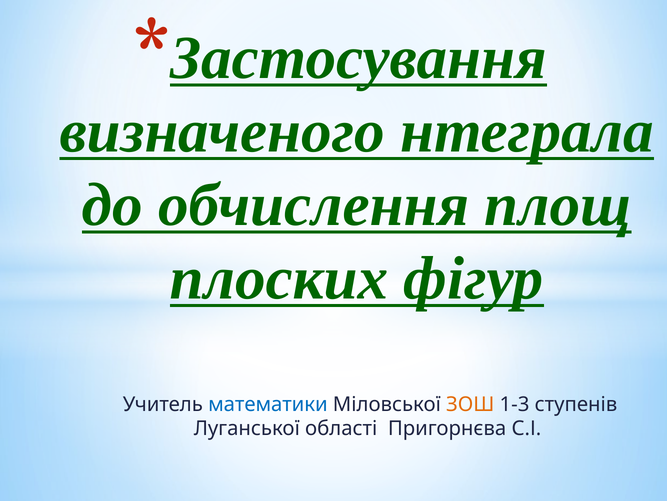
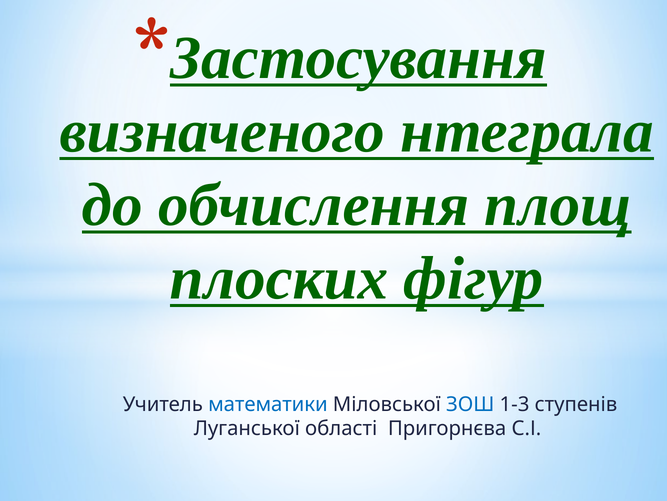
ЗОШ colour: orange -> blue
